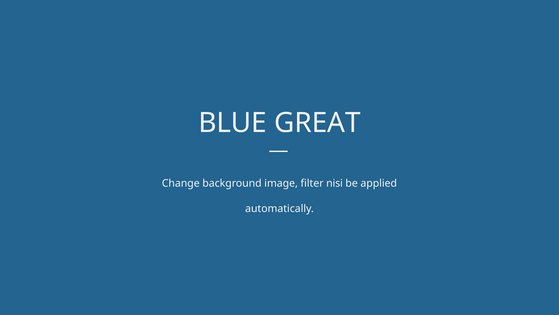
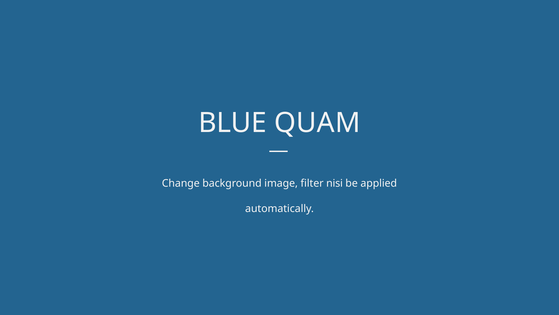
GREAT: GREAT -> QUAM
